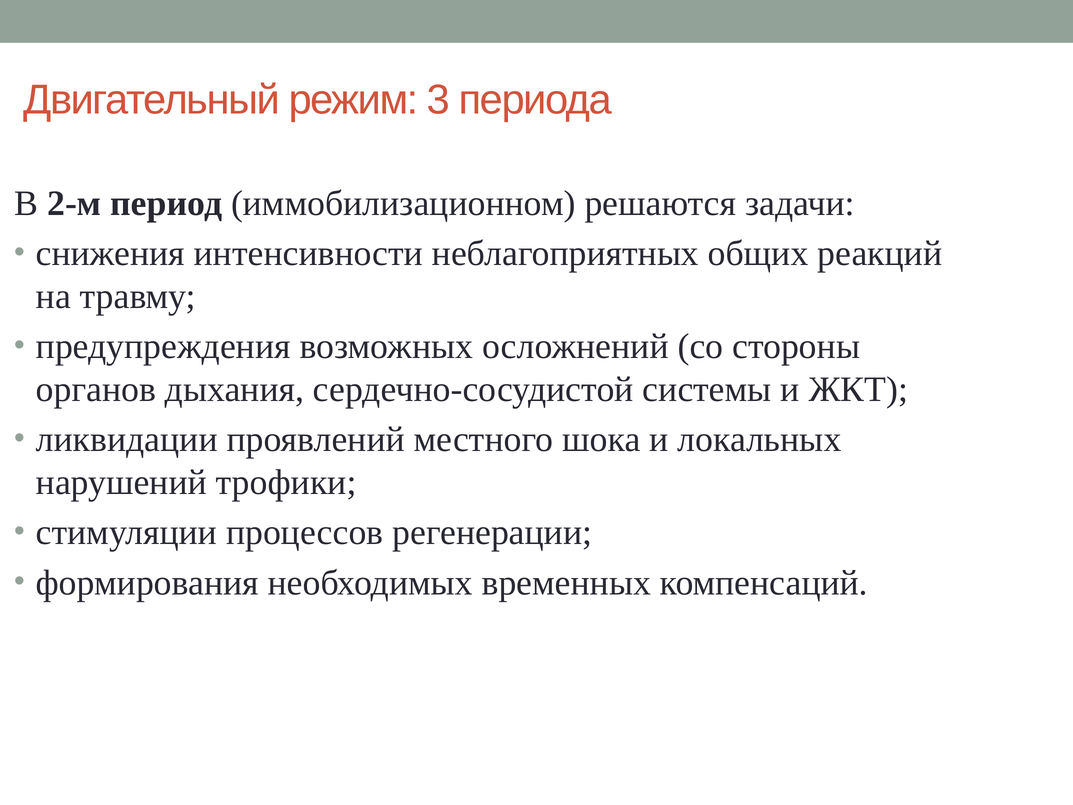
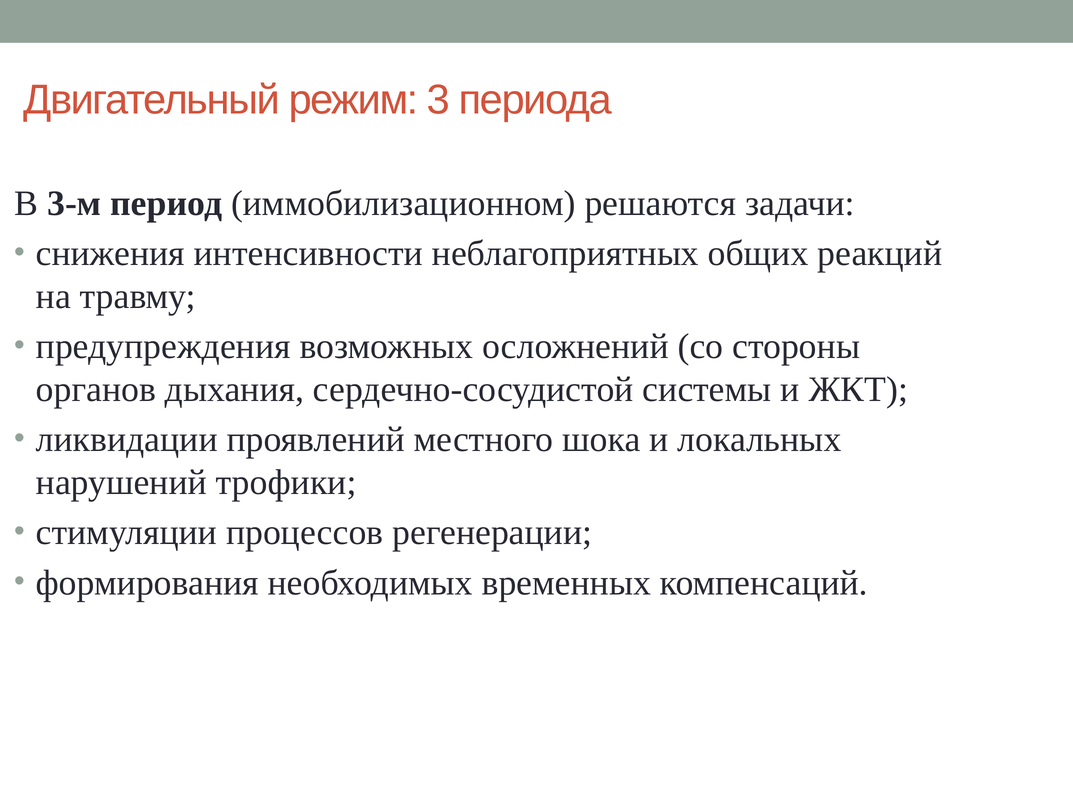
2-м: 2-м -> 3-м
